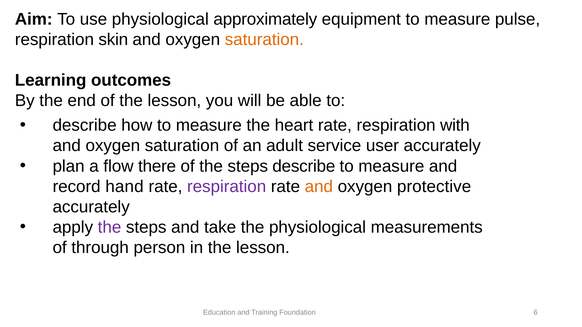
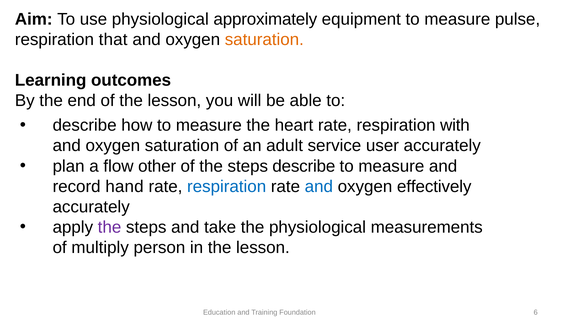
skin: skin -> that
there: there -> other
respiration at (227, 187) colour: purple -> blue
and at (319, 187) colour: orange -> blue
protective: protective -> effectively
through: through -> multiply
